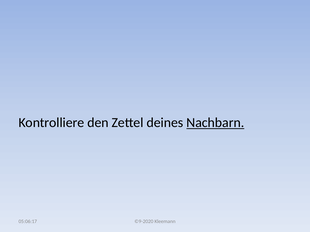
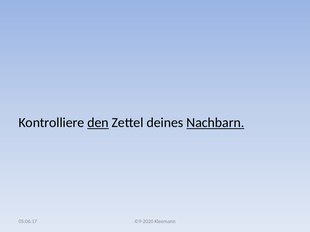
den underline: none -> present
